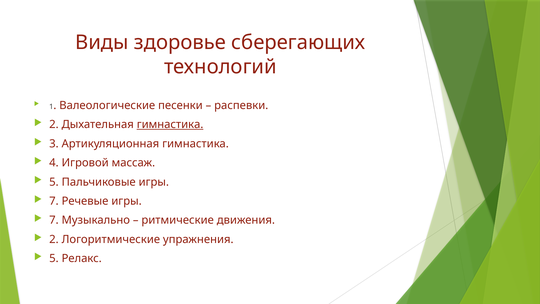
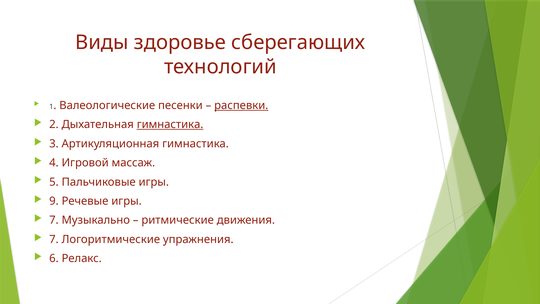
распевки underline: none -> present
7 at (54, 201): 7 -> 9
2 at (54, 239): 2 -> 7
5 at (54, 258): 5 -> 6
